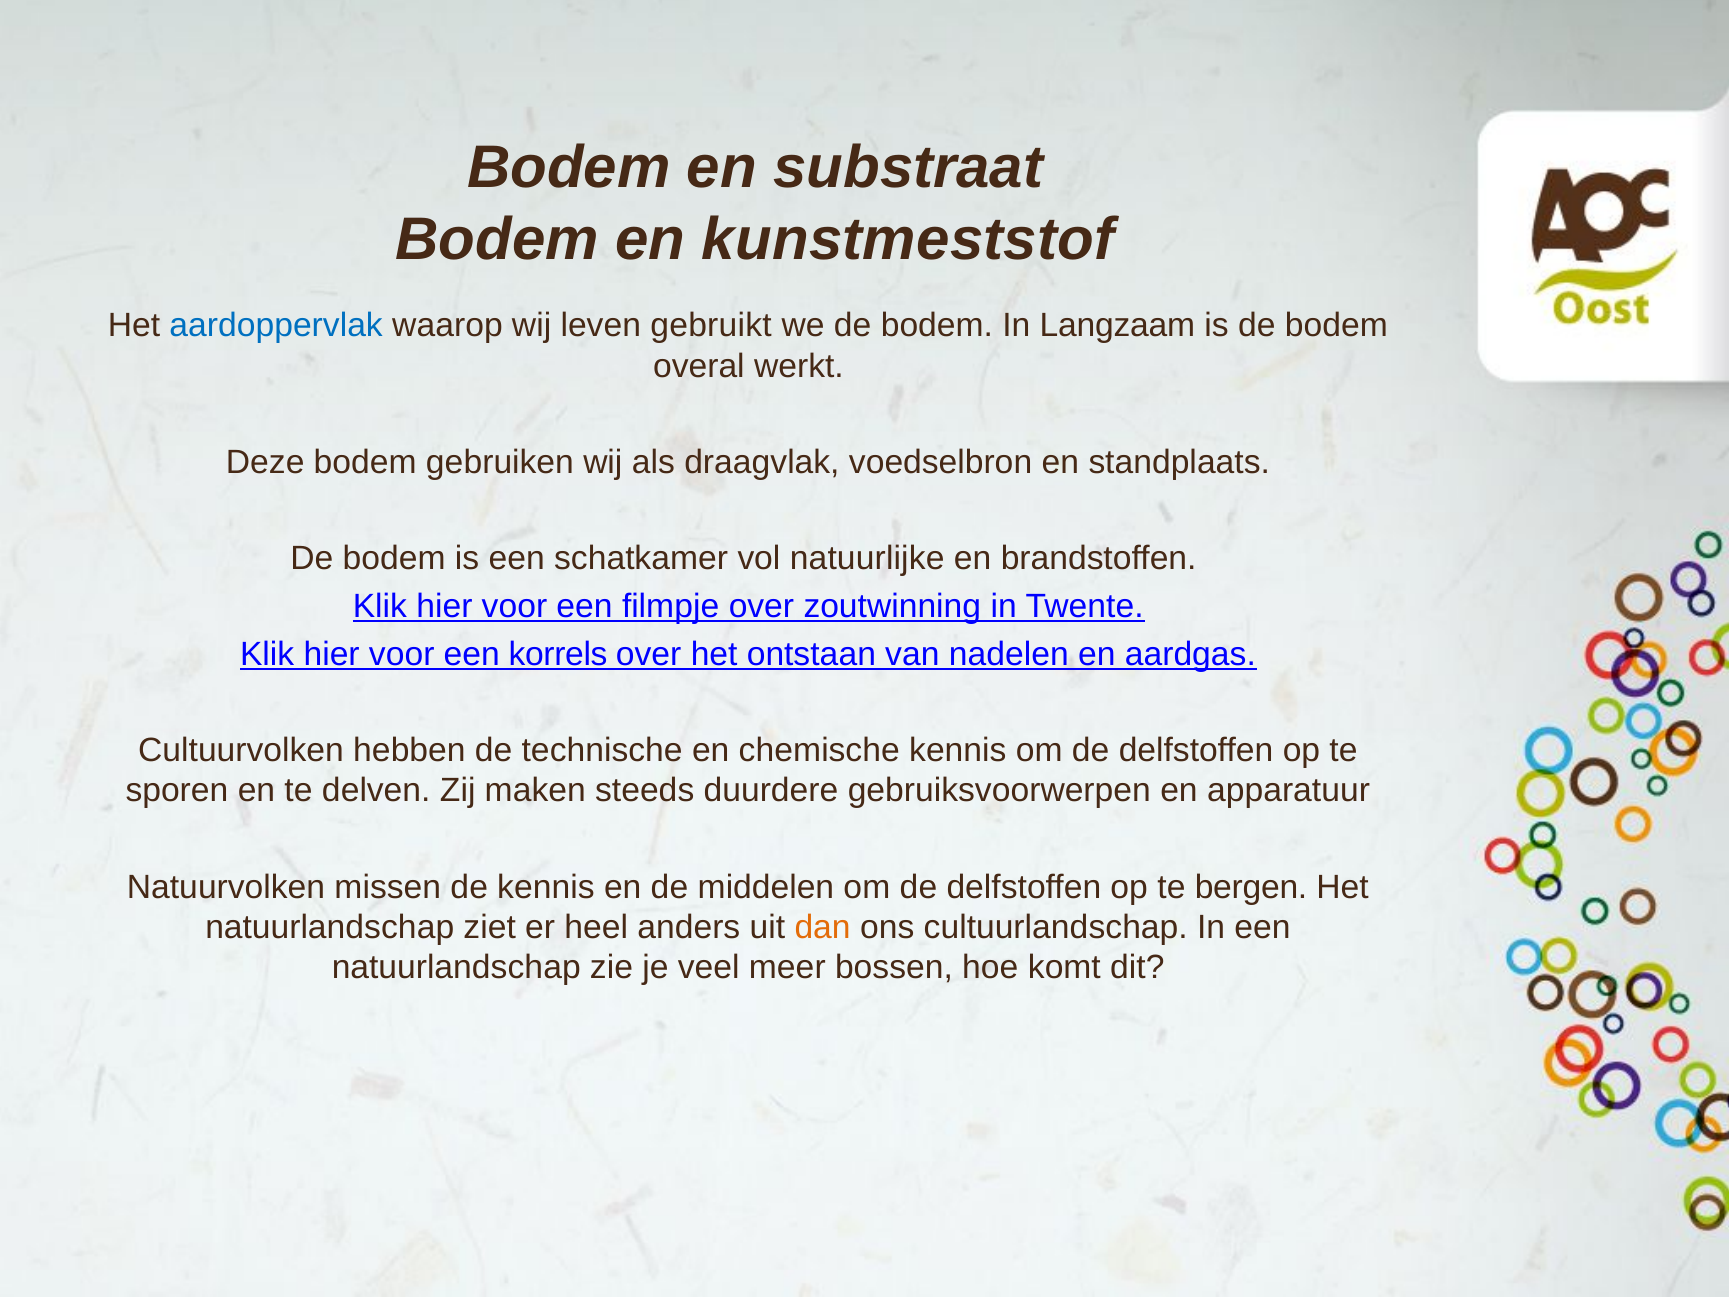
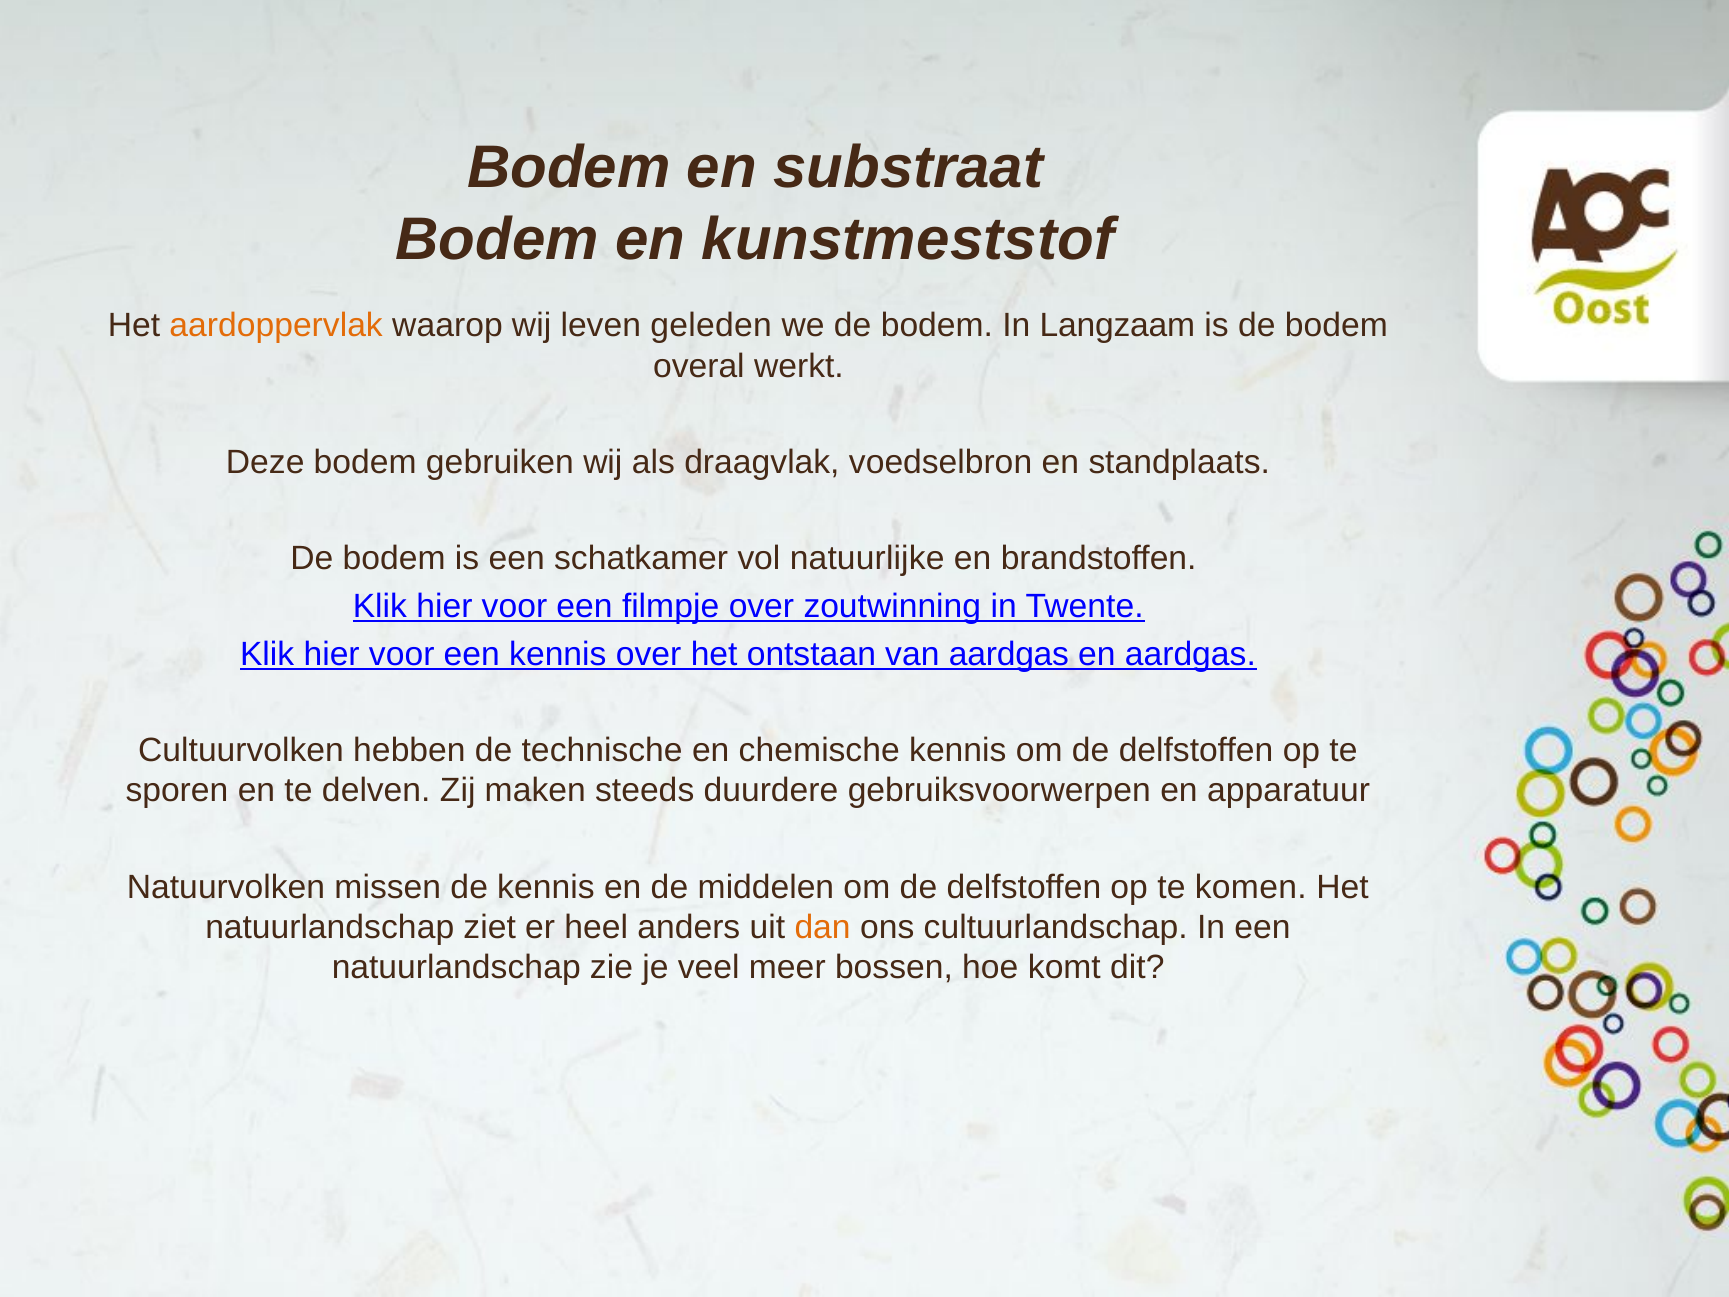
aardoppervlak colour: blue -> orange
gebruikt: gebruikt -> geleden
een korrels: korrels -> kennis
van nadelen: nadelen -> aardgas
bergen: bergen -> komen
